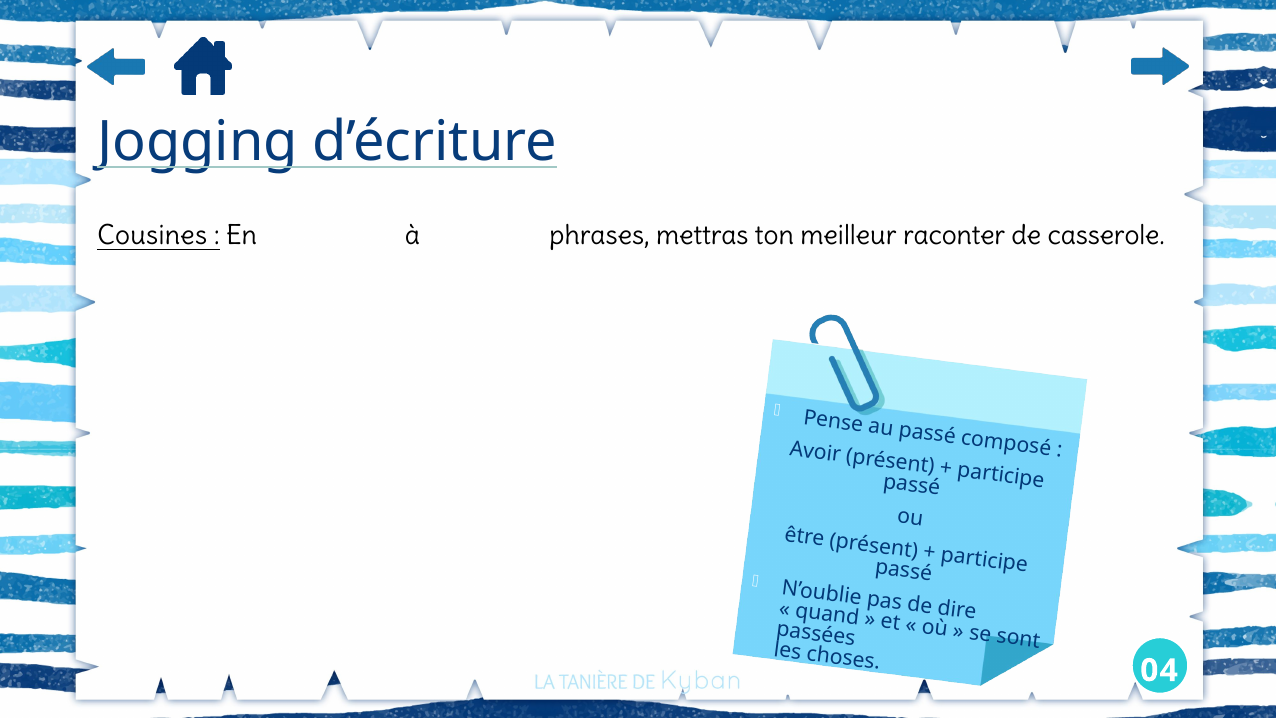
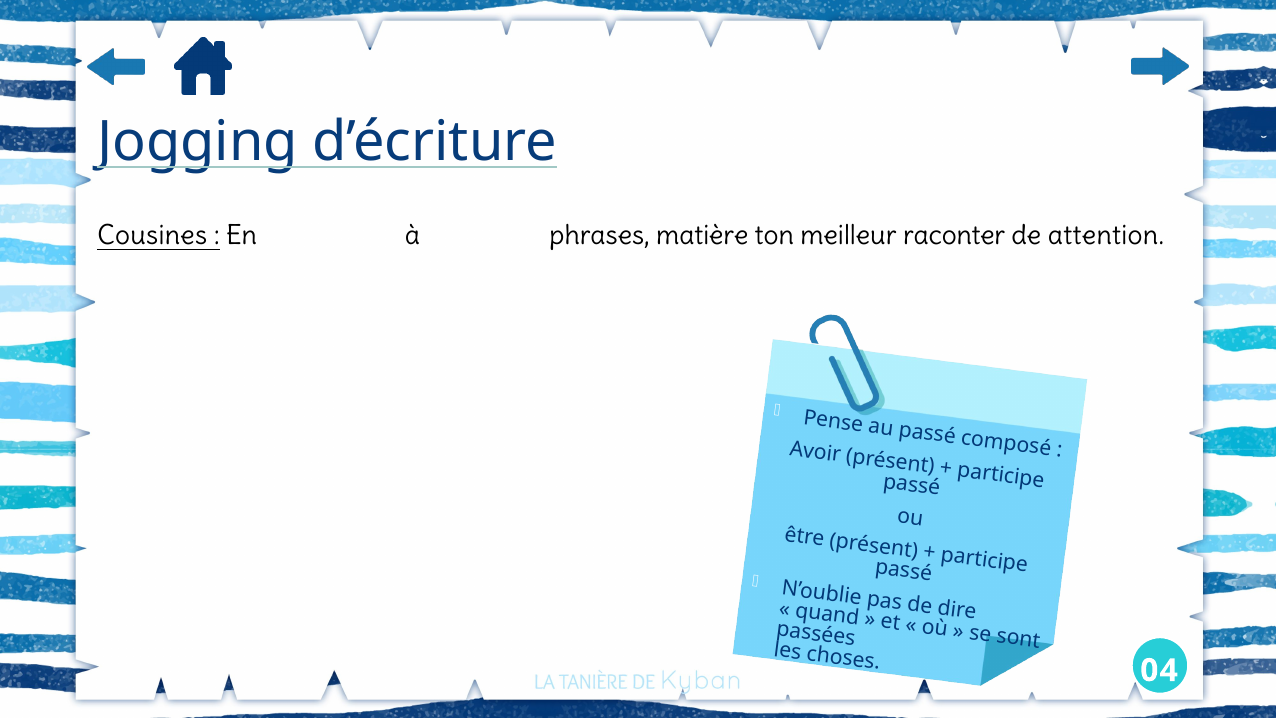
mettras: mettras -> matière
casserole: casserole -> attention
